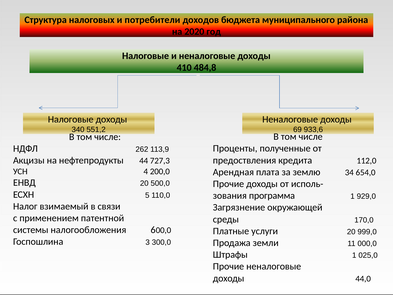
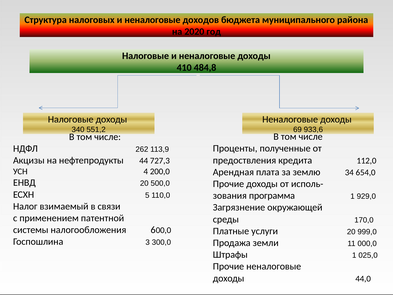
налоговых и потребители: потребители -> неналоговые
